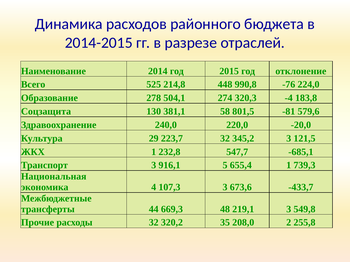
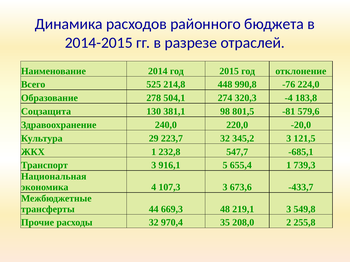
58: 58 -> 98
320,2: 320,2 -> 970,4
